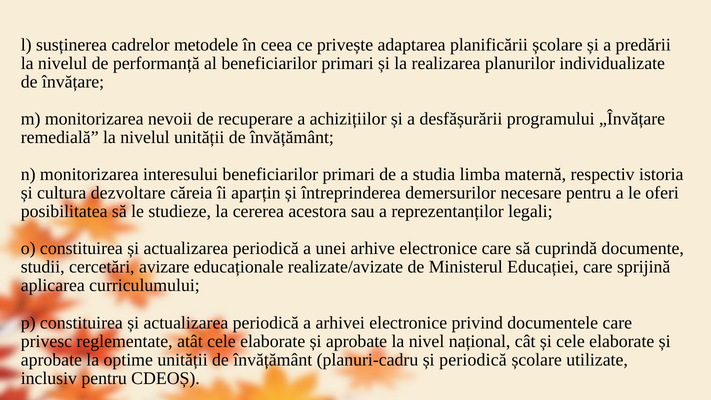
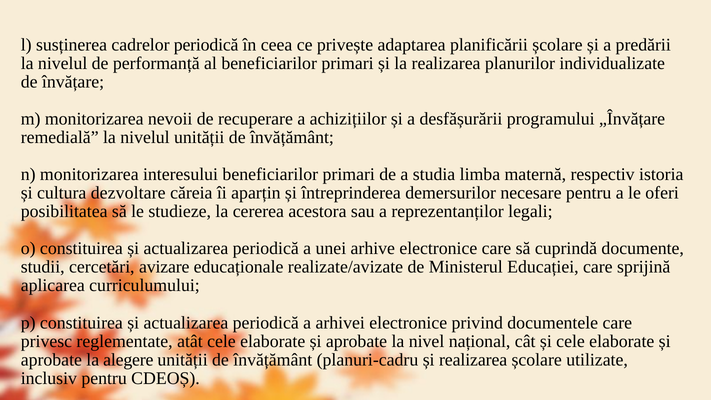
cadrelor metodele: metodele -> periodică
optime: optime -> alegere
și periodică: periodică -> realizarea
